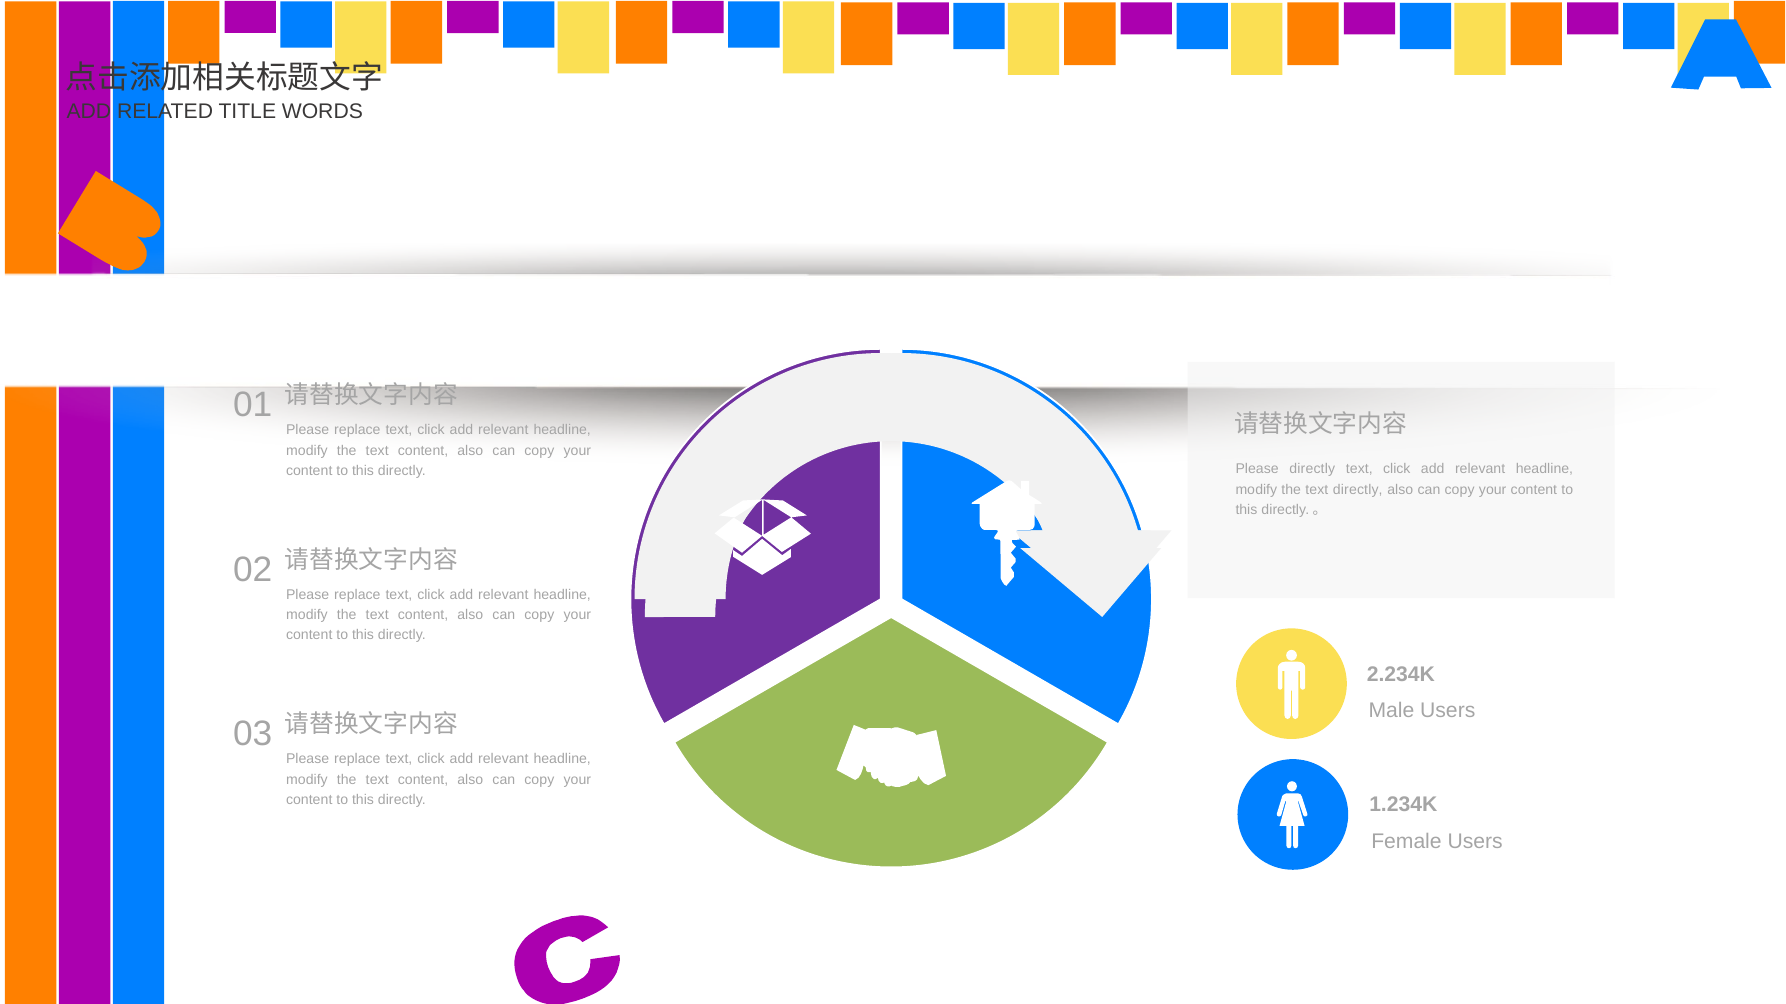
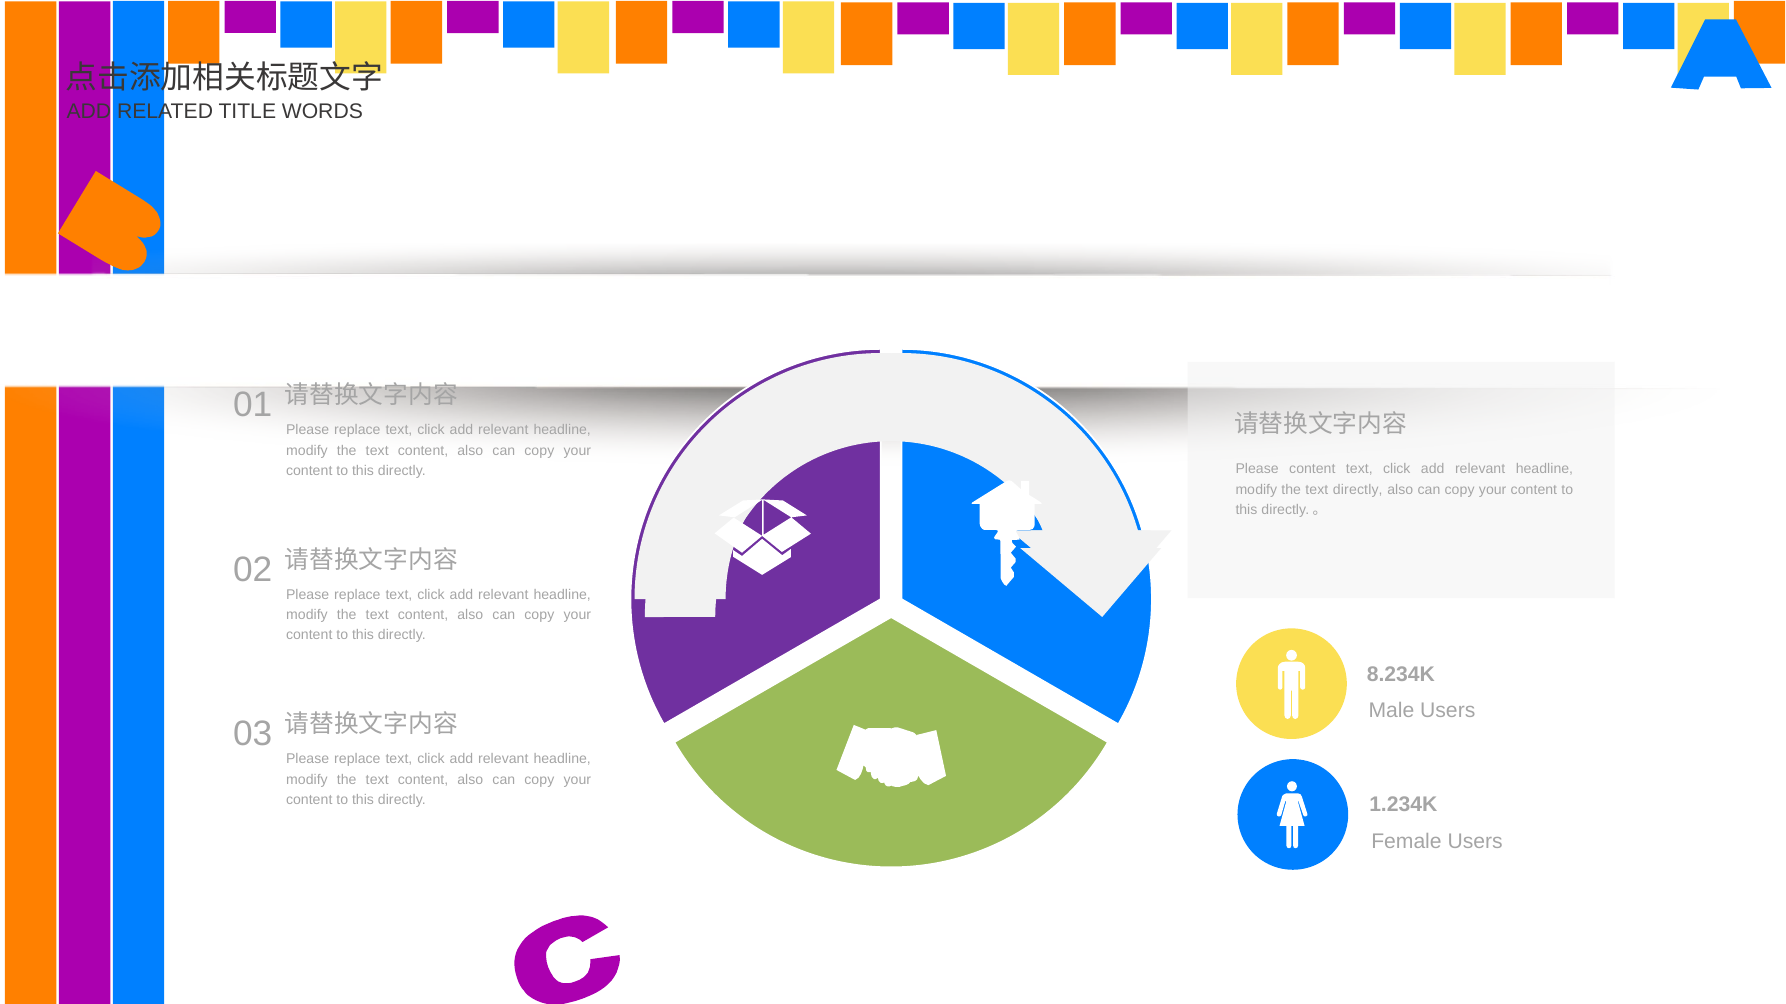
Please directly: directly -> content
2.234K: 2.234K -> 8.234K
